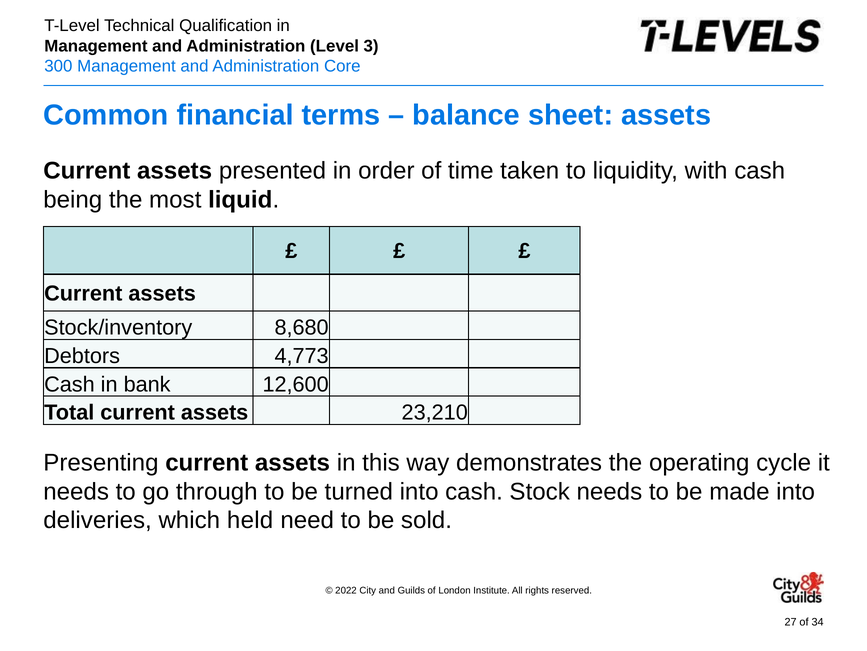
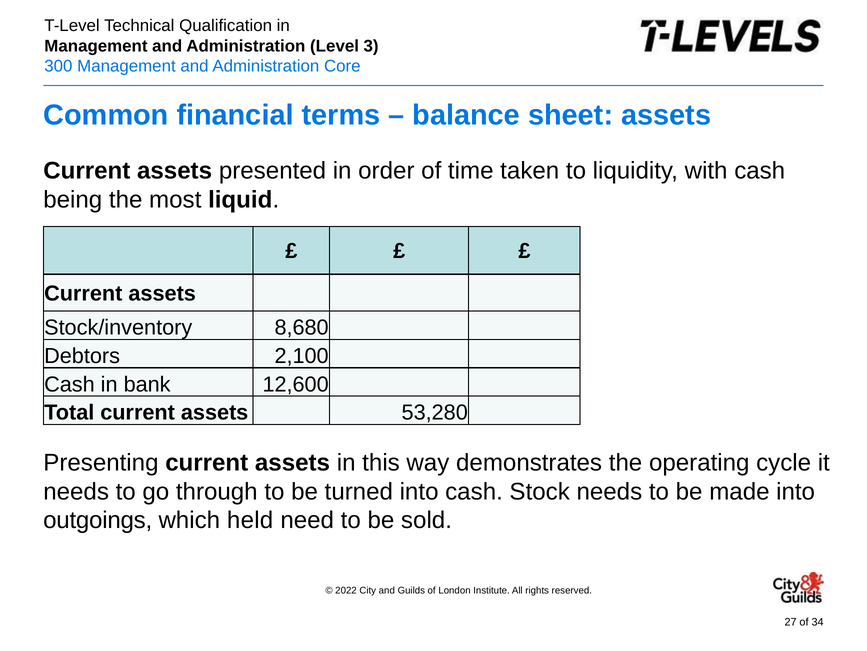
4,773: 4,773 -> 2,100
23,210: 23,210 -> 53,280
deliveries: deliveries -> outgoings
